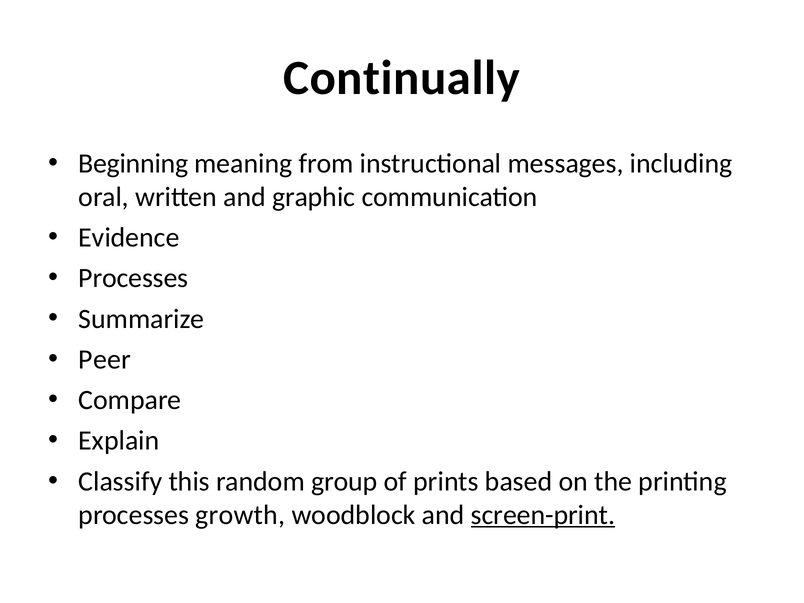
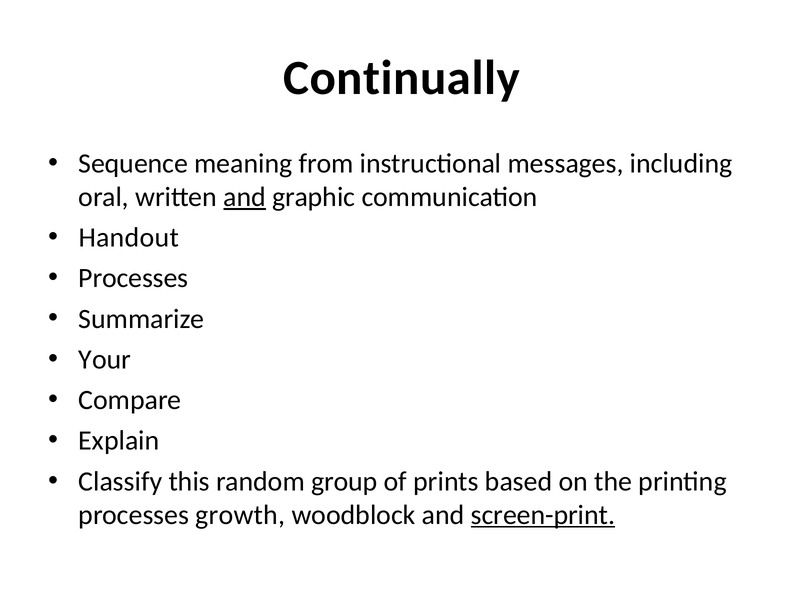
Beginning: Beginning -> Sequence
and at (245, 197) underline: none -> present
Evidence: Evidence -> Handout
Peer: Peer -> Your
